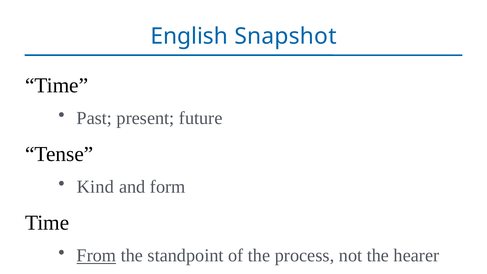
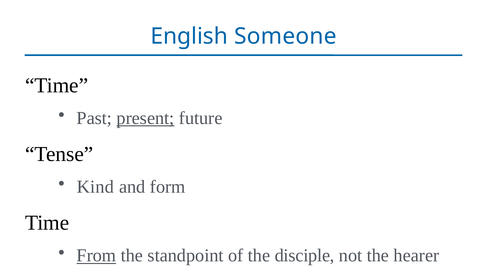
Snapshot: Snapshot -> Someone
present underline: none -> present
process: process -> disciple
